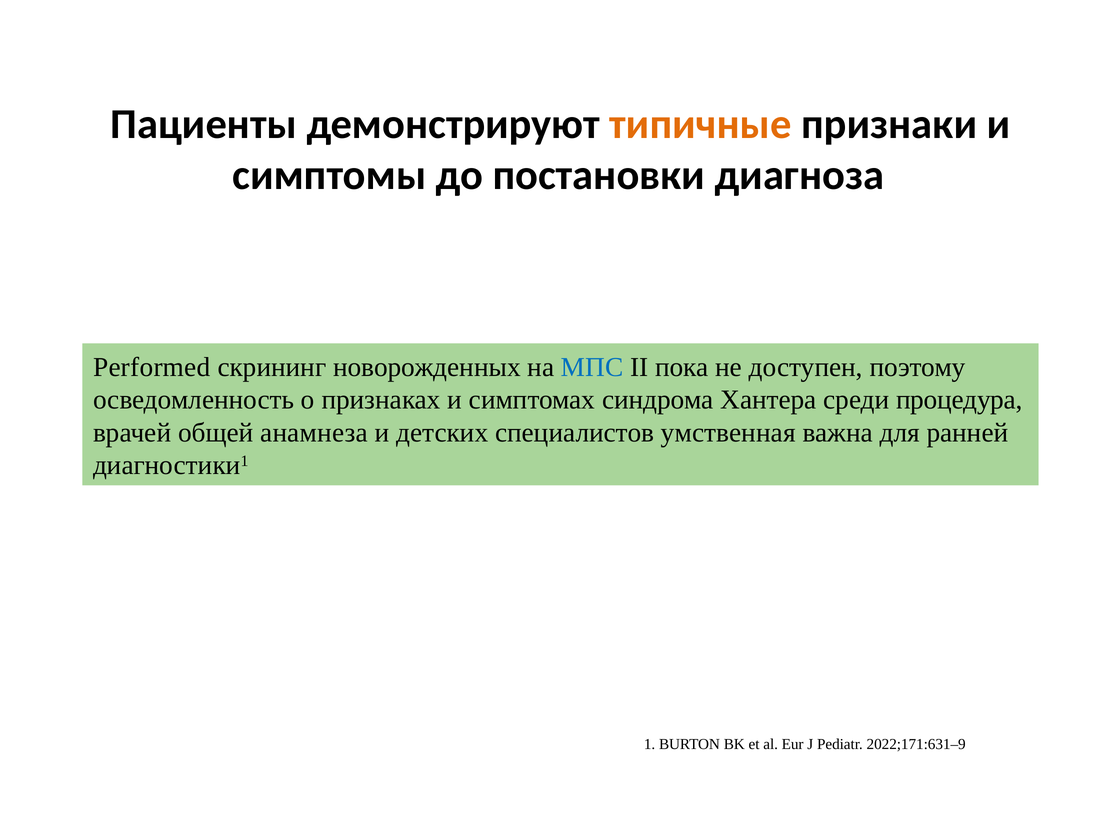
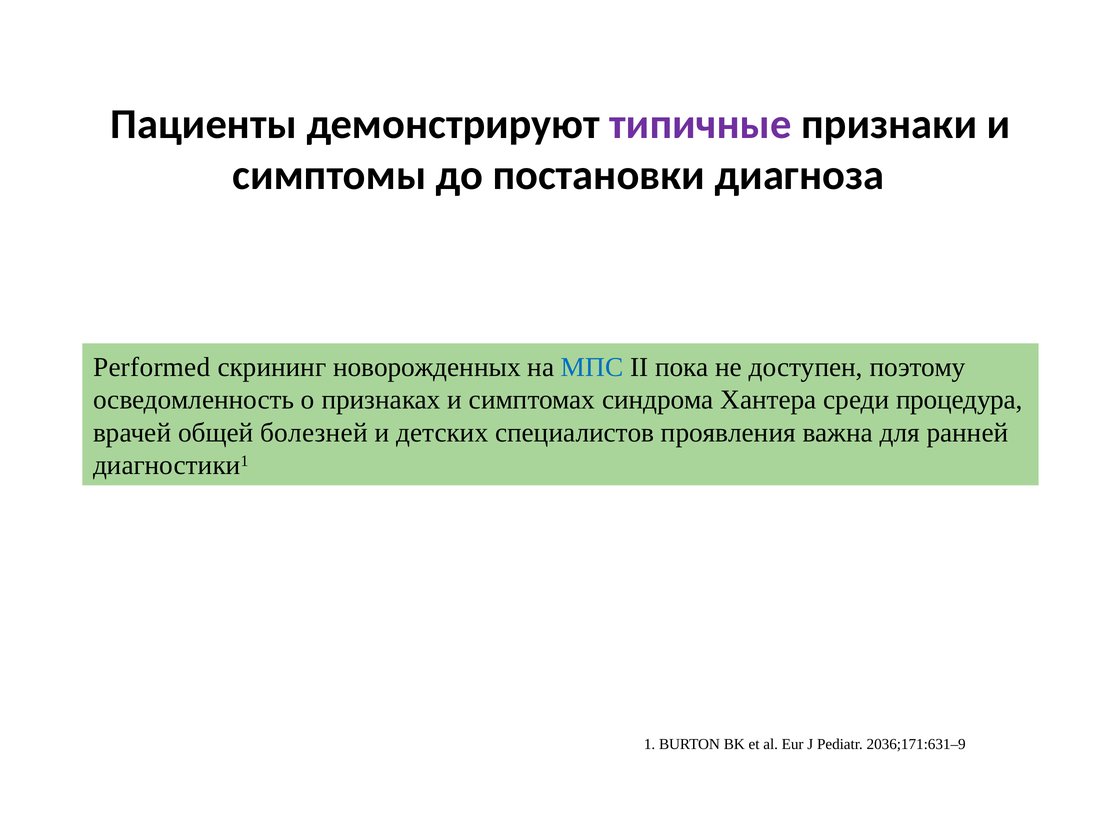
типичные colour: orange -> purple
анамнеза: анамнеза -> болезней
умственная: умственная -> проявления
2022;171:631‒9: 2022;171:631‒9 -> 2036;171:631‒9
